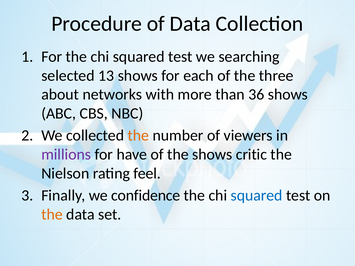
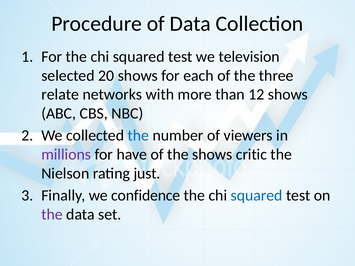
searching: searching -> television
13: 13 -> 20
about: about -> relate
36: 36 -> 12
the at (138, 136) colour: orange -> blue
feel: feel -> just
the at (52, 215) colour: orange -> purple
